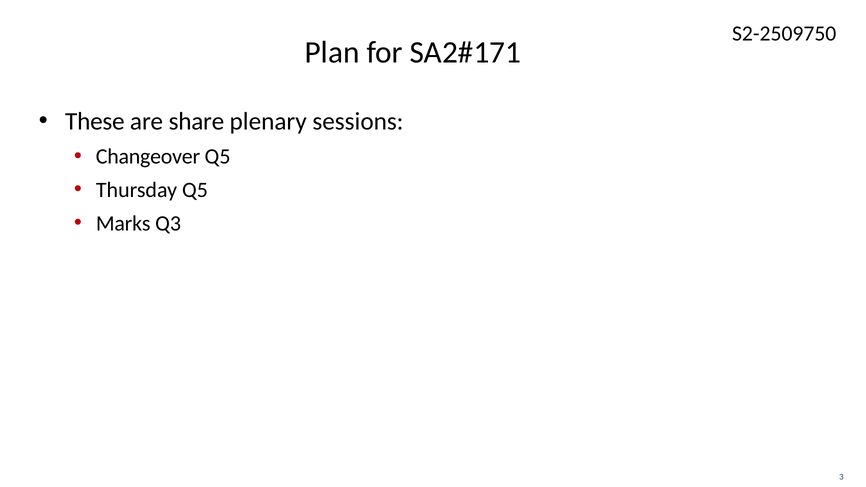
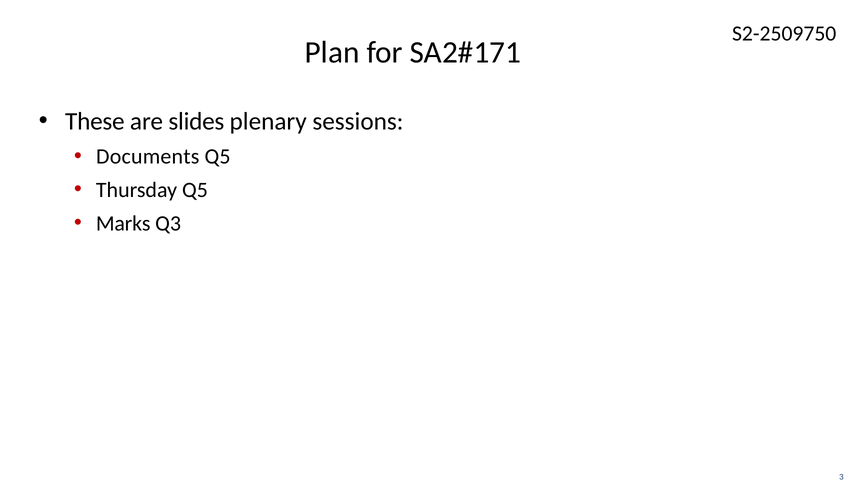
share: share -> slides
Changeover: Changeover -> Documents
